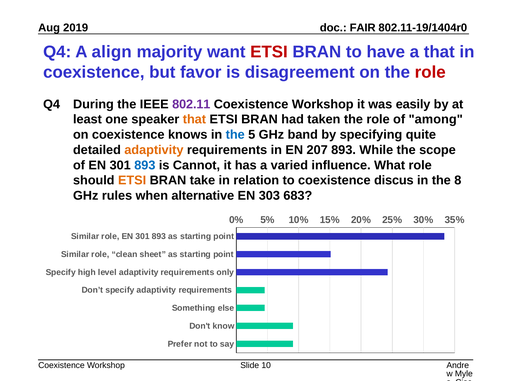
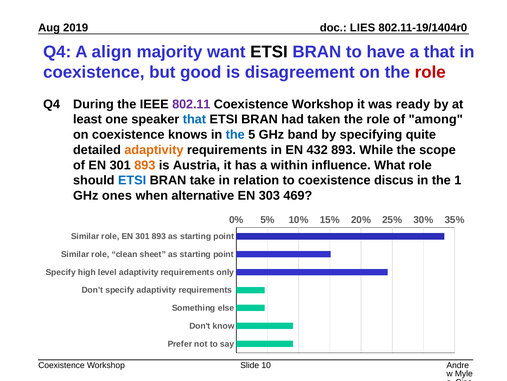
FAIR: FAIR -> LIES
ETSI at (269, 52) colour: red -> black
favor: favor -> good
easily: easily -> ready
that at (194, 119) colour: orange -> blue
207: 207 -> 432
893 at (145, 165) colour: blue -> orange
Cannot: Cannot -> Austria
varied: varied -> within
ETSI at (132, 180) colour: orange -> blue
8: 8 -> 1
rules: rules -> ones
683: 683 -> 469
